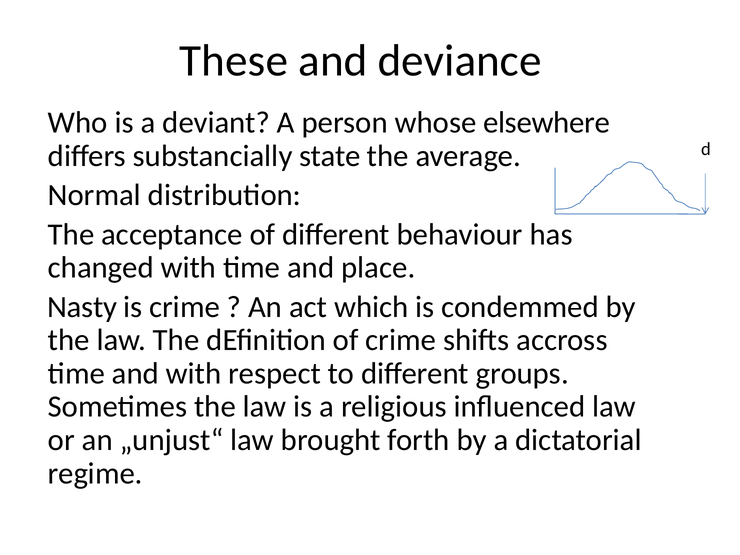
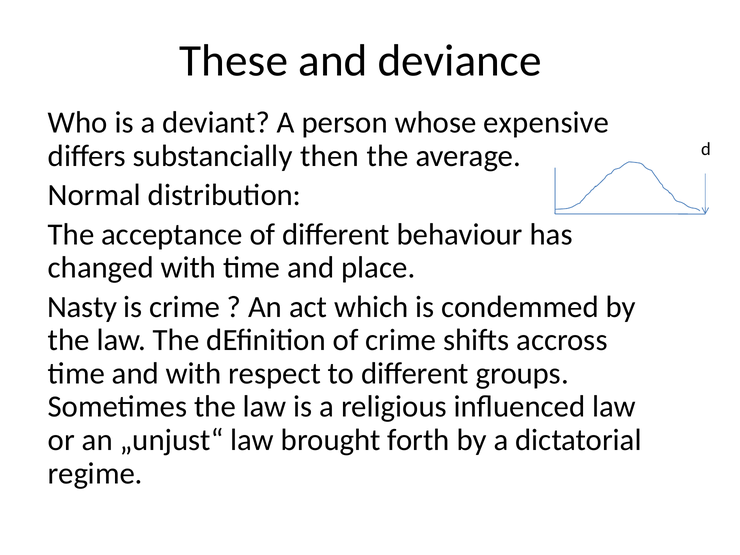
elsewhere: elsewhere -> expensive
state: state -> then
